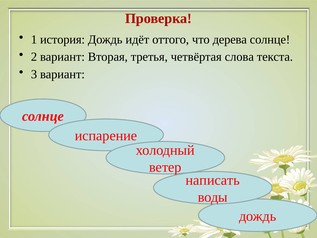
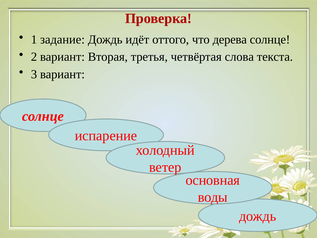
история: история -> задание
написать: написать -> основная
